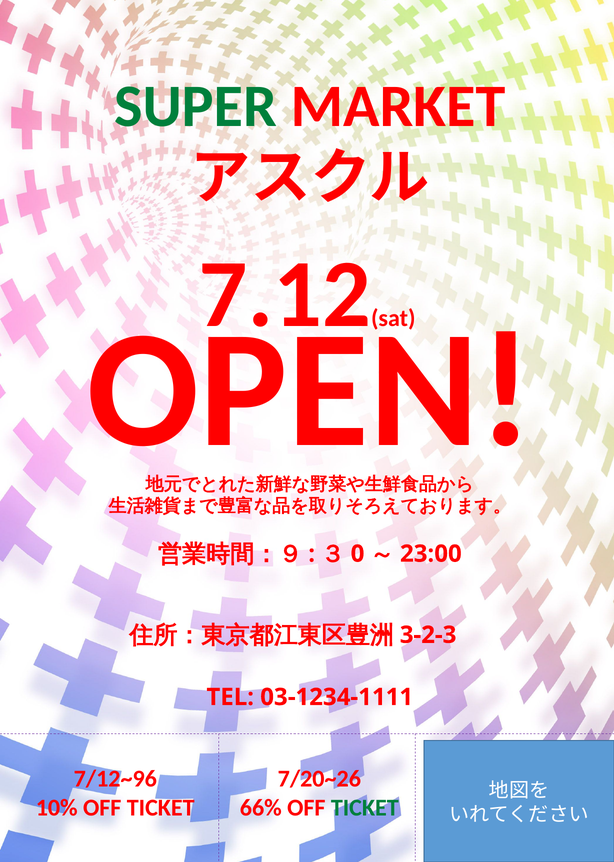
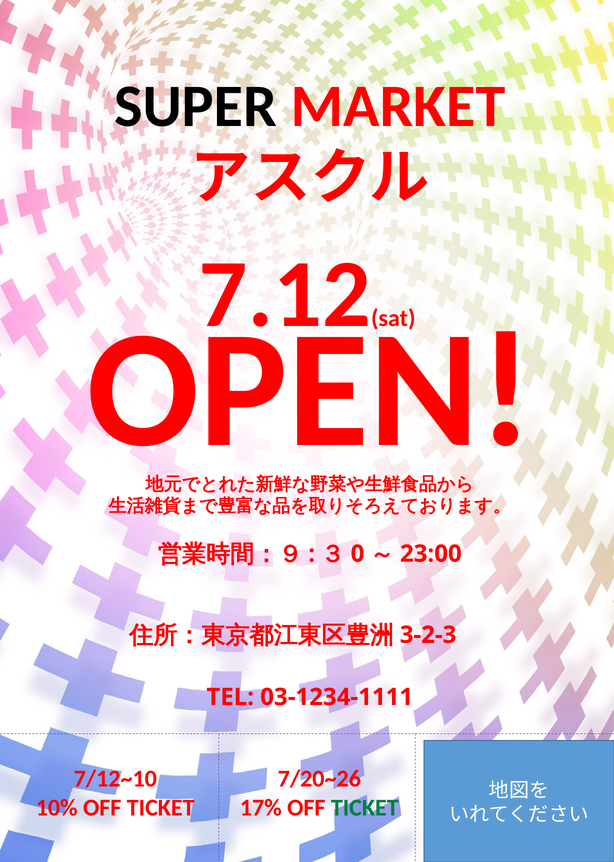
SUPER colour: green -> black
7/12~96: 7/12~96 -> 7/12~10
66%: 66% -> 17%
